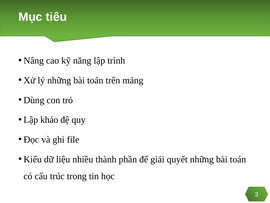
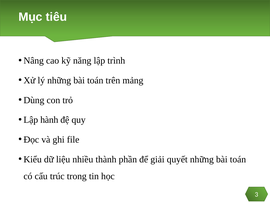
khảo: khảo -> hành
